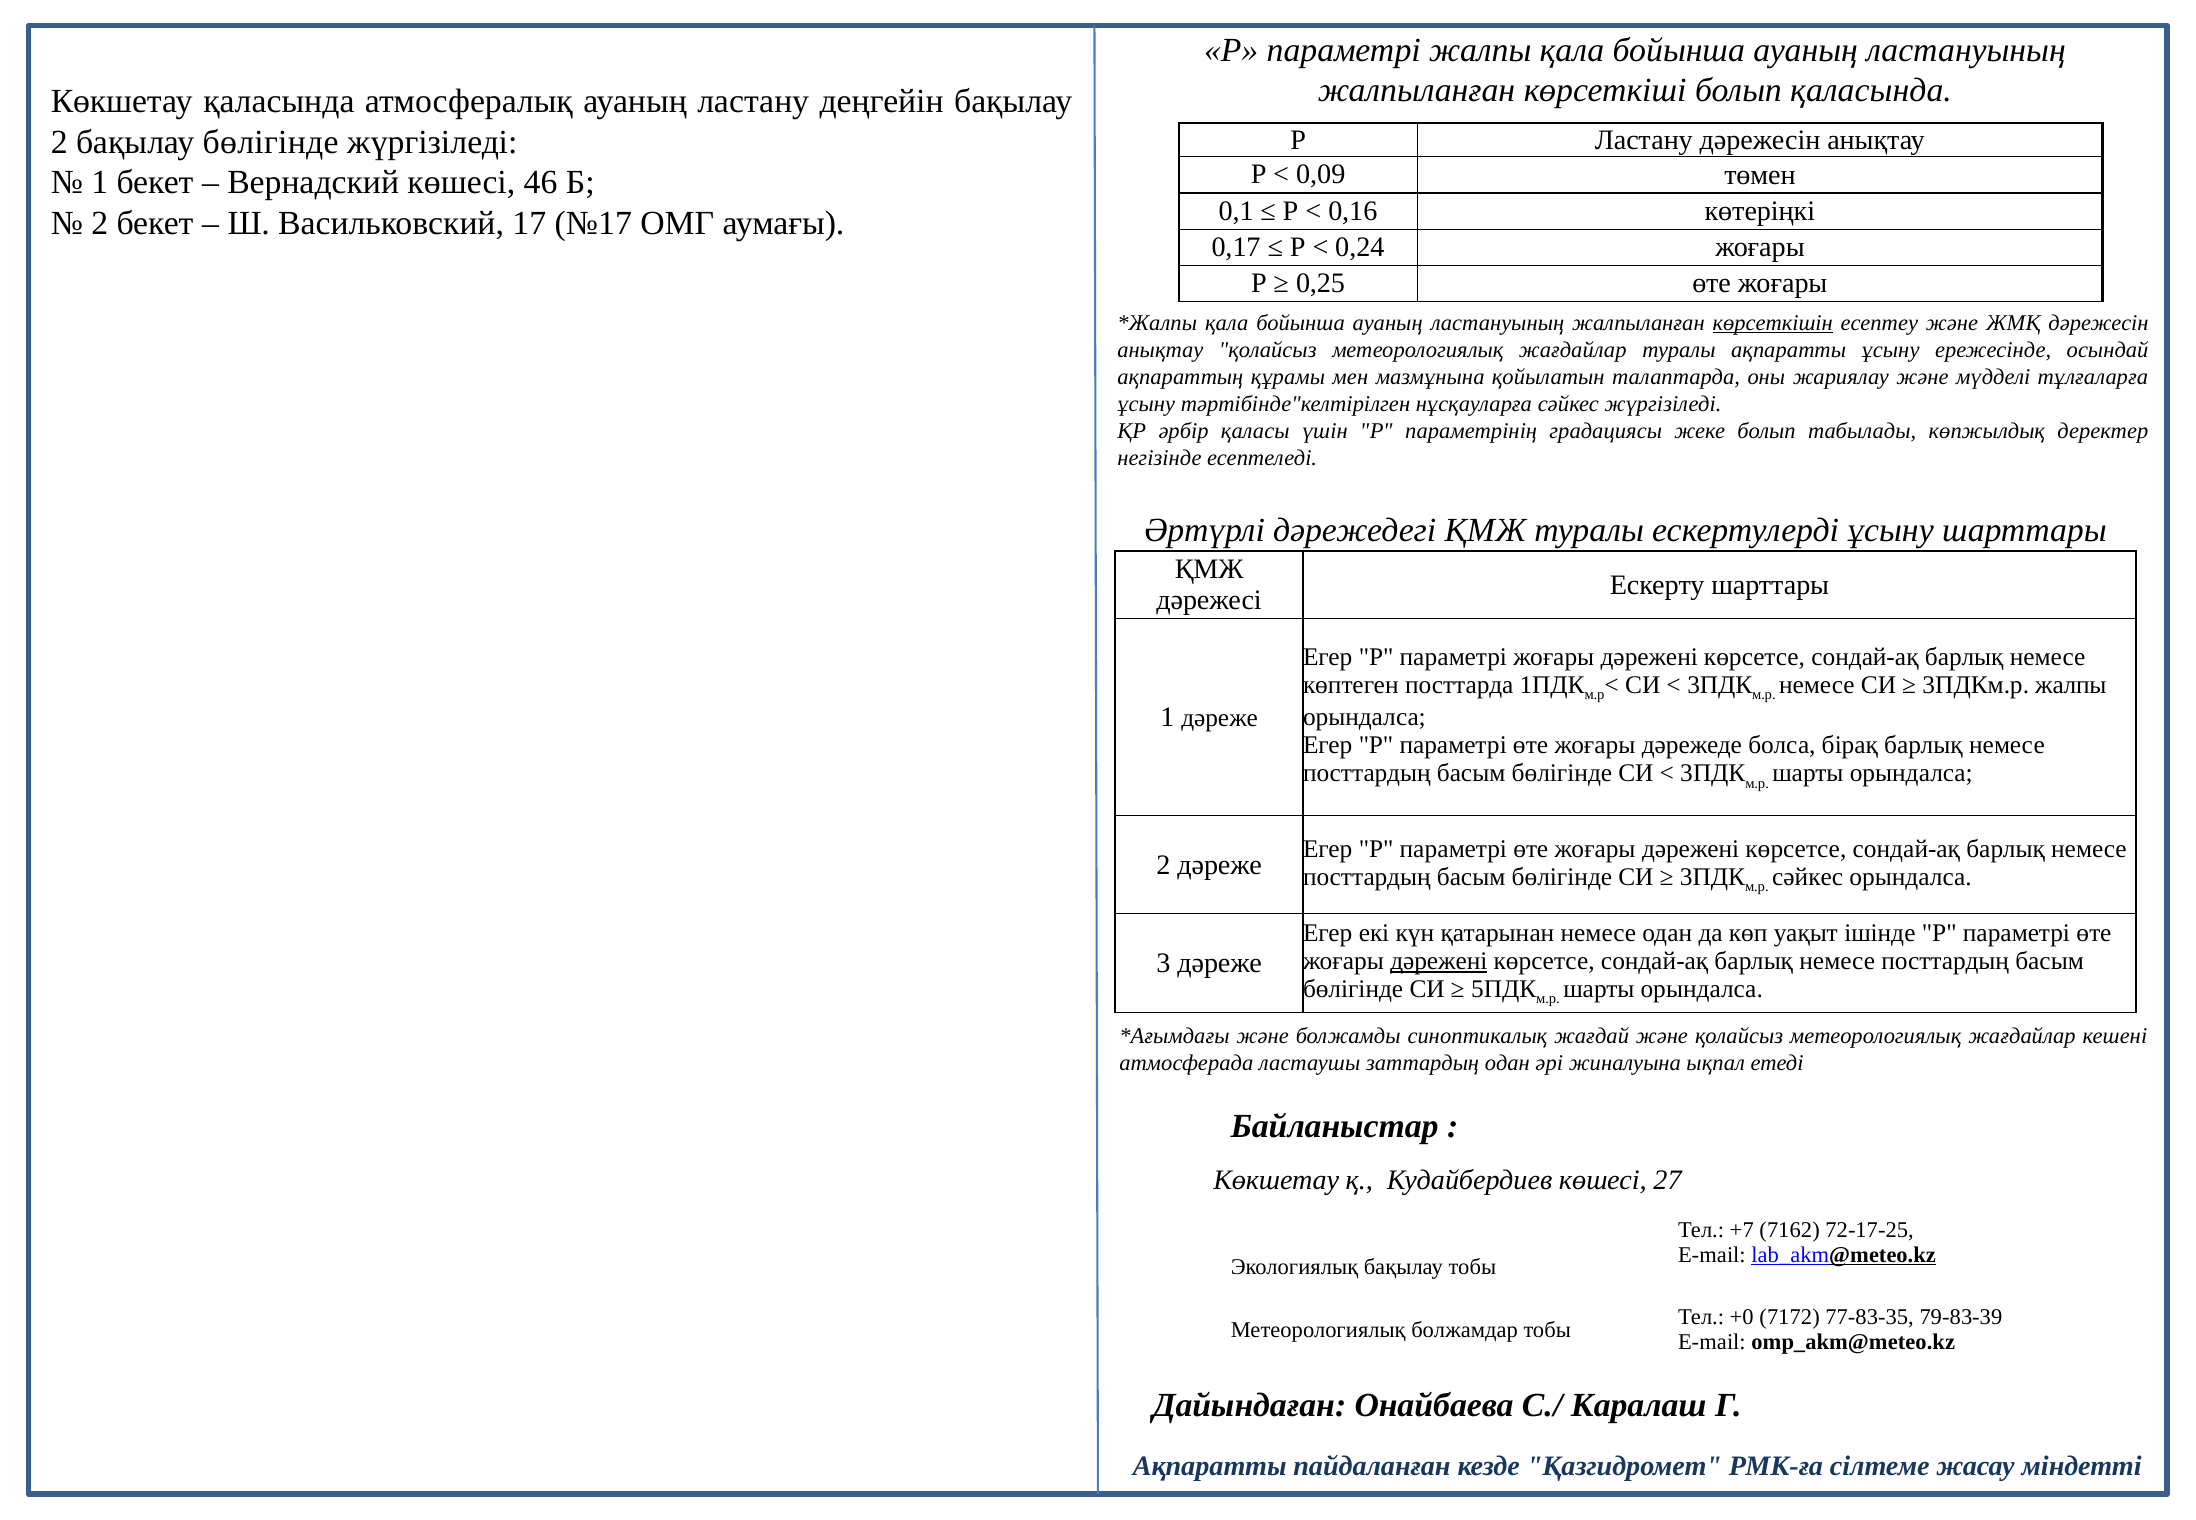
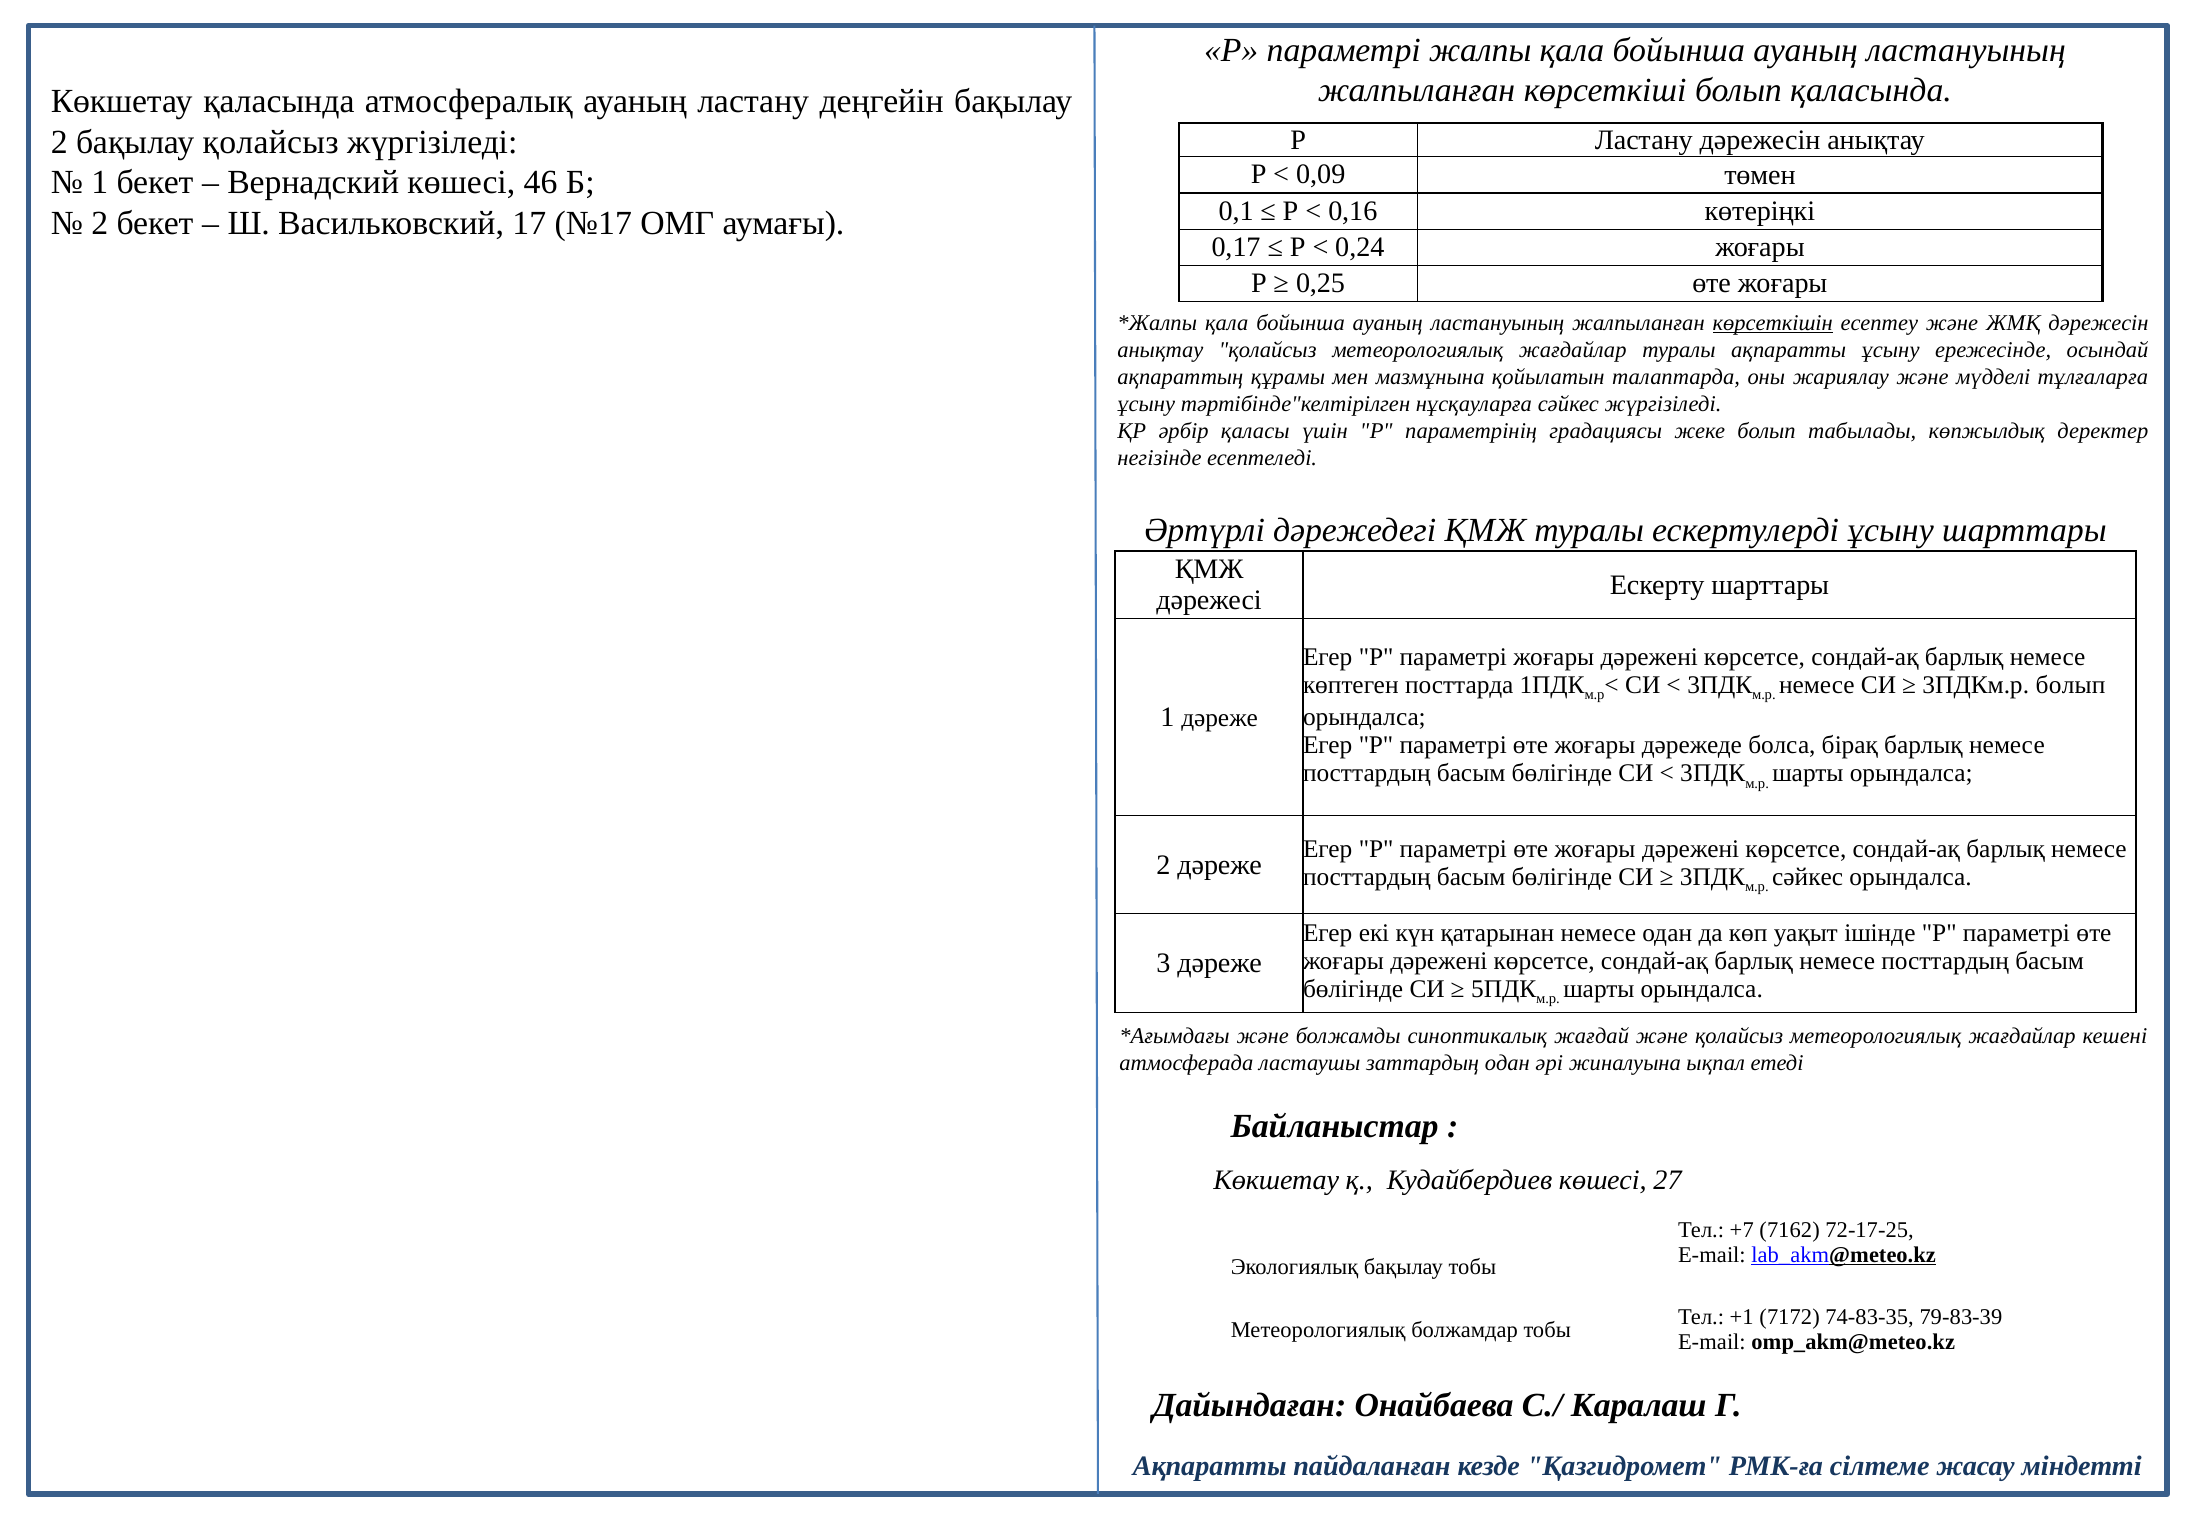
бақылау бөлігінде: бөлігінде -> қолайсыз
3ПДКм.р жалпы: жалпы -> болып
дәрежені at (1439, 961) underline: present -> none
+0: +0 -> +1
77-83-35: 77-83-35 -> 74-83-35
